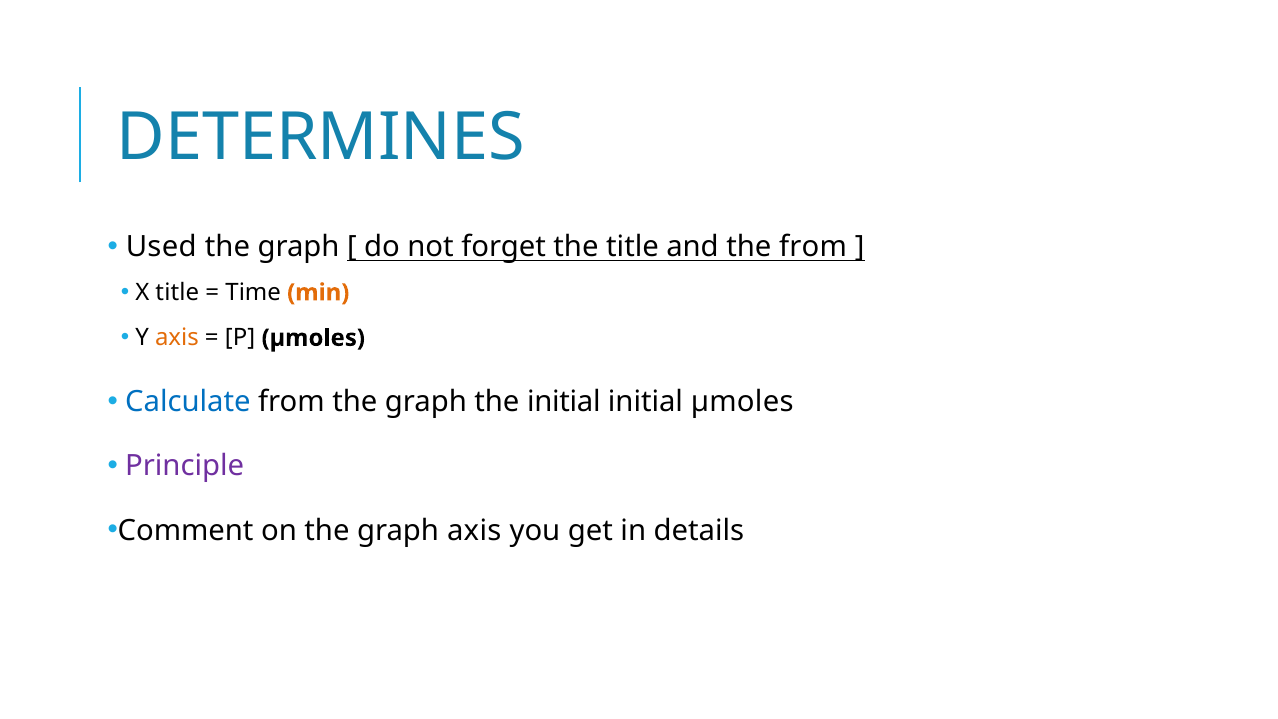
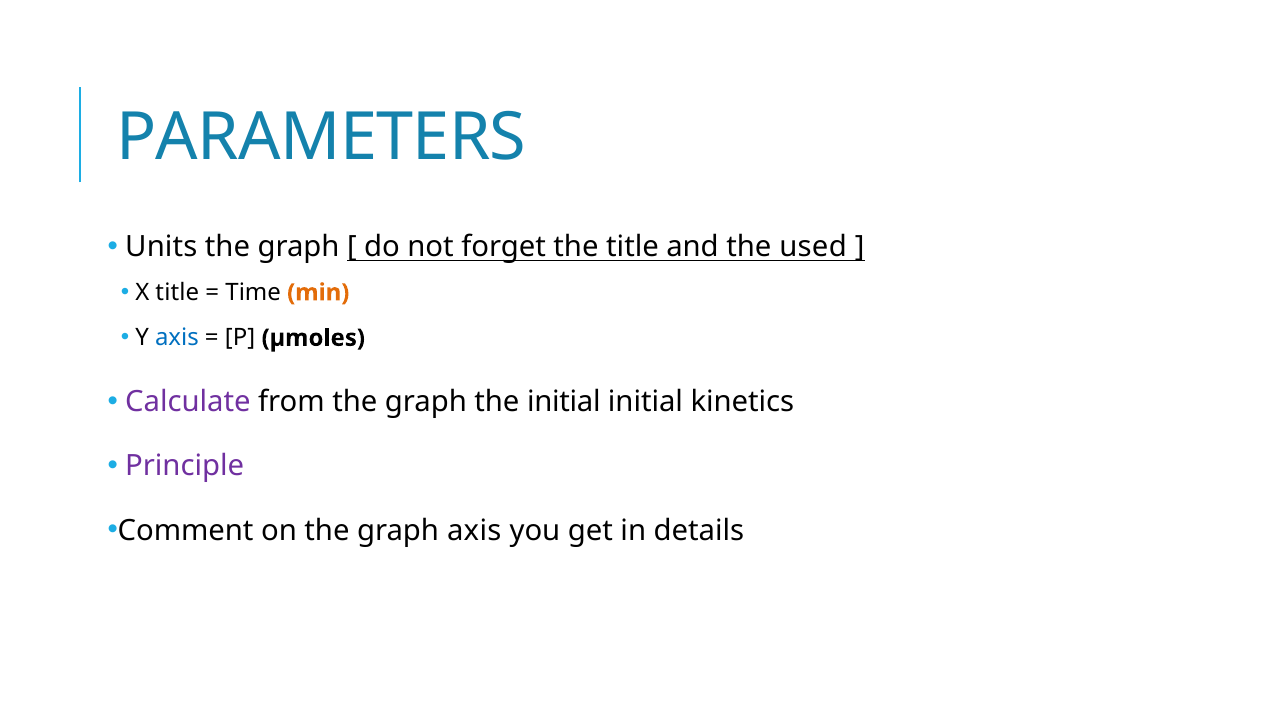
DETERMINES: DETERMINES -> PARAMETERS
Used: Used -> Units
the from: from -> used
axis at (177, 338) colour: orange -> blue
Calculate colour: blue -> purple
initial µmoles: µmoles -> kinetics
